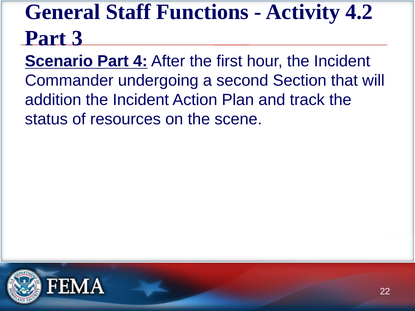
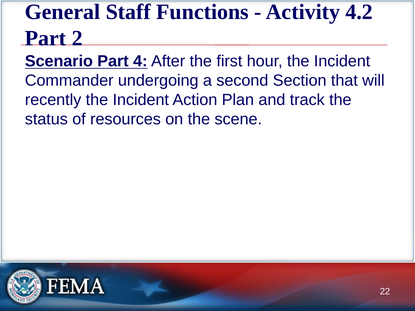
3: 3 -> 2
addition: addition -> recently
